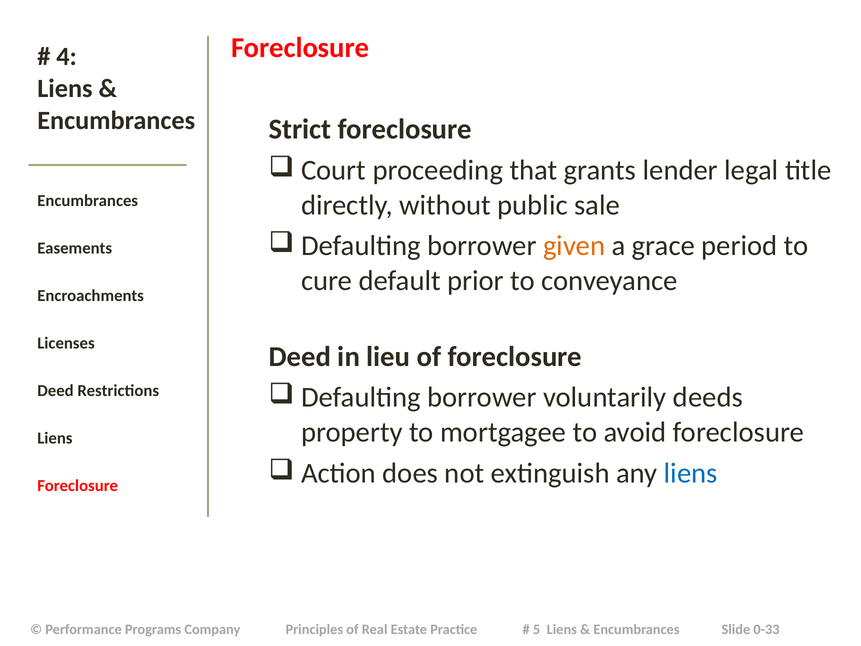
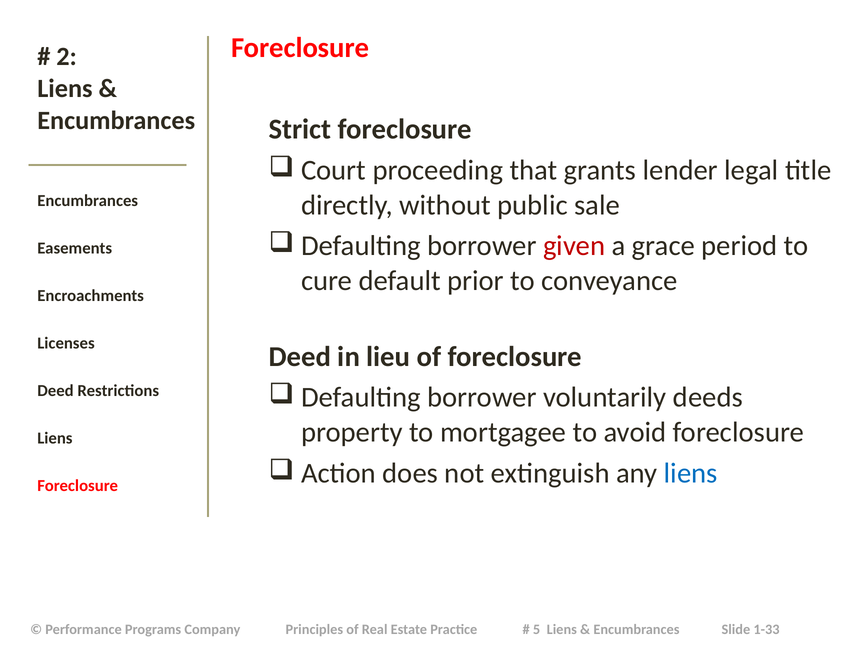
4: 4 -> 2
given colour: orange -> red
0-33: 0-33 -> 1-33
